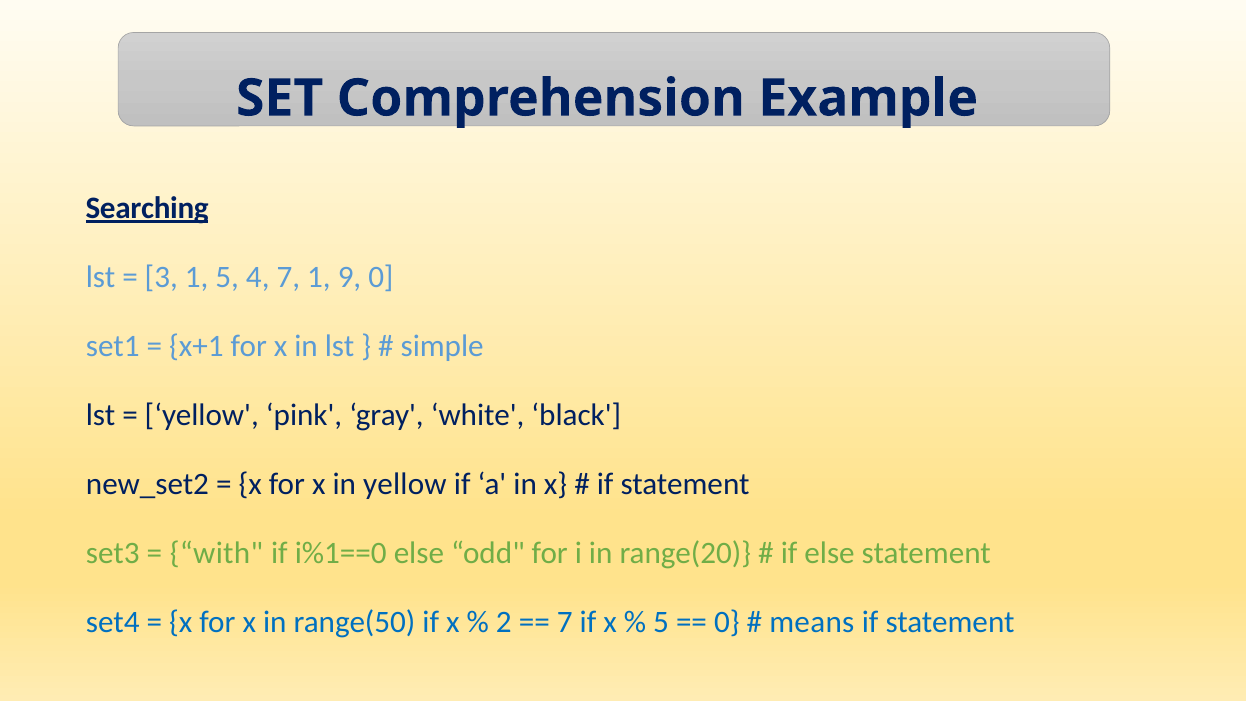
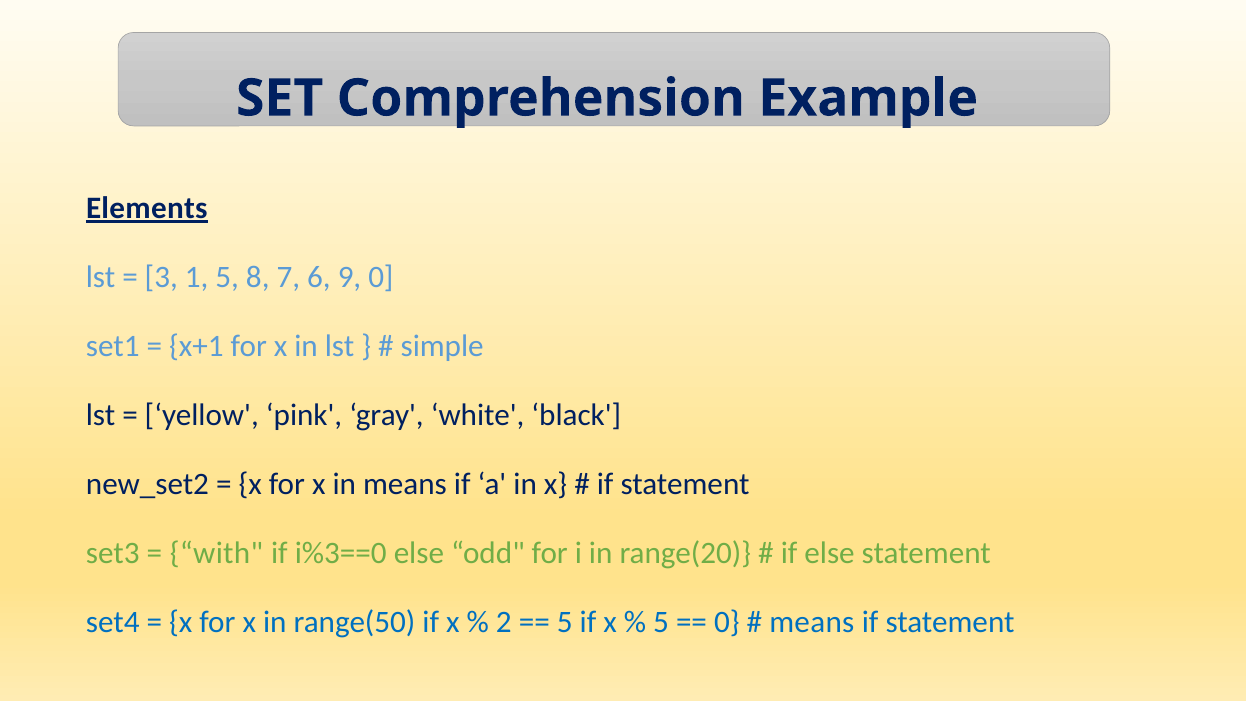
Searching: Searching -> Elements
4: 4 -> 8
7 1: 1 -> 6
in yellow: yellow -> means
i%1==0: i%1==0 -> i%3==0
7 at (565, 622): 7 -> 5
